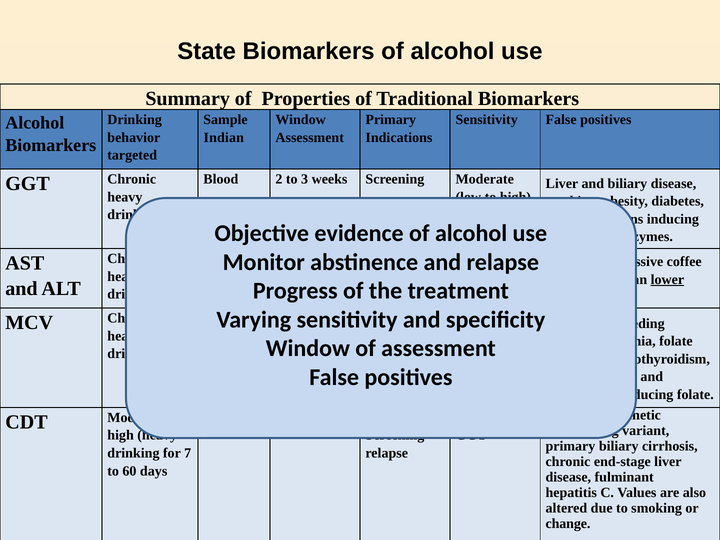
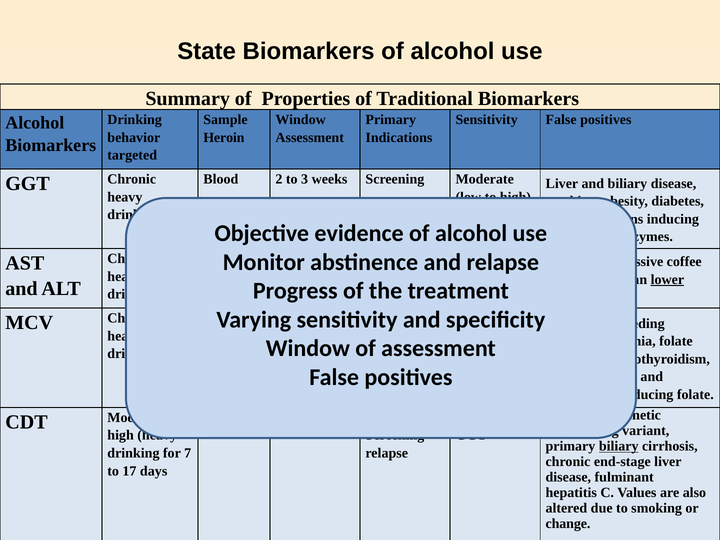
Indian: Indian -> Heroin
biliary at (619, 446) underline: none -> present
60: 60 -> 17
